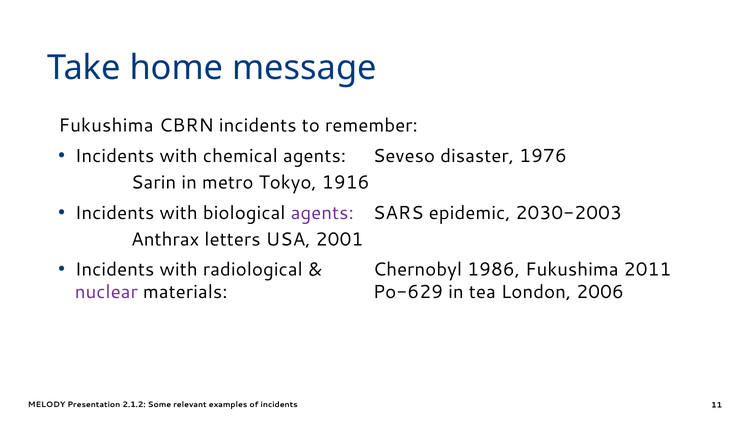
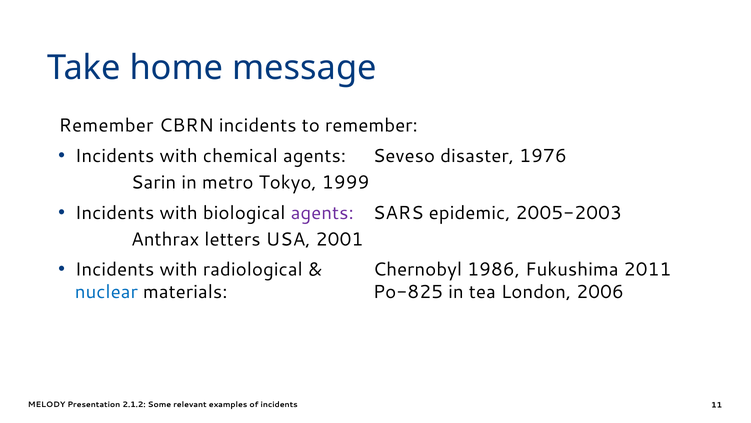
Fukushima at (106, 125): Fukushima -> Remember
1916: 1916 -> 1999
2030-2003: 2030-2003 -> 2005-2003
nuclear colour: purple -> blue
Po-629: Po-629 -> Po-825
